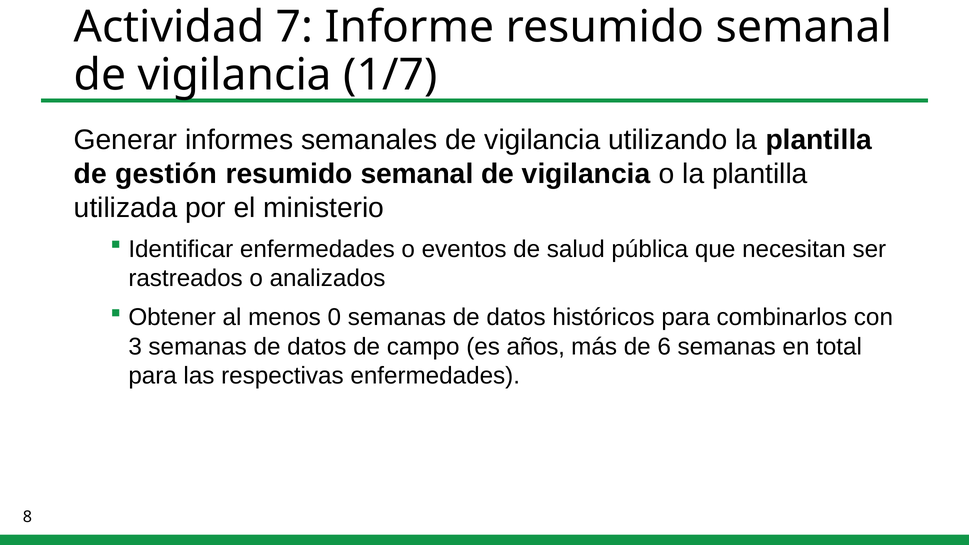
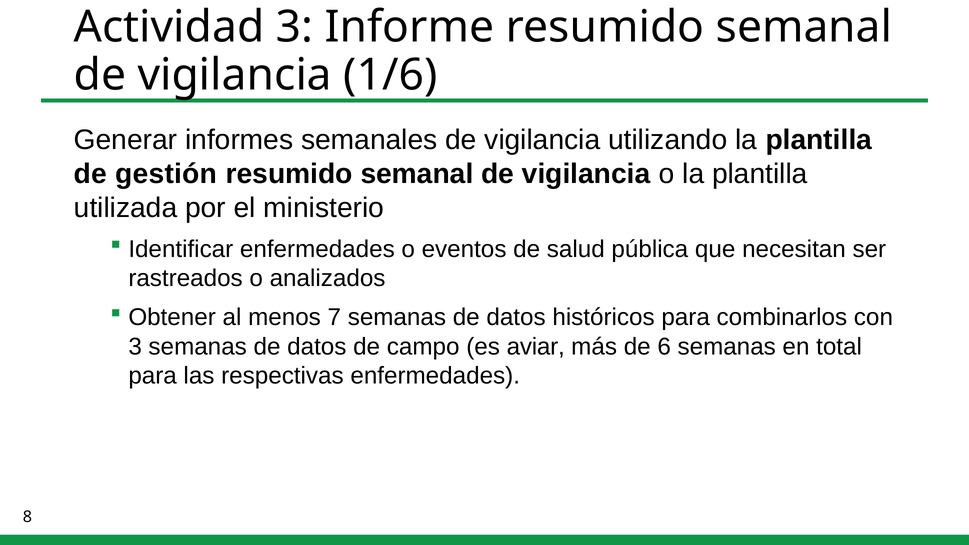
Actividad 7: 7 -> 3
1/7: 1/7 -> 1/6
0: 0 -> 7
años: años -> aviar
